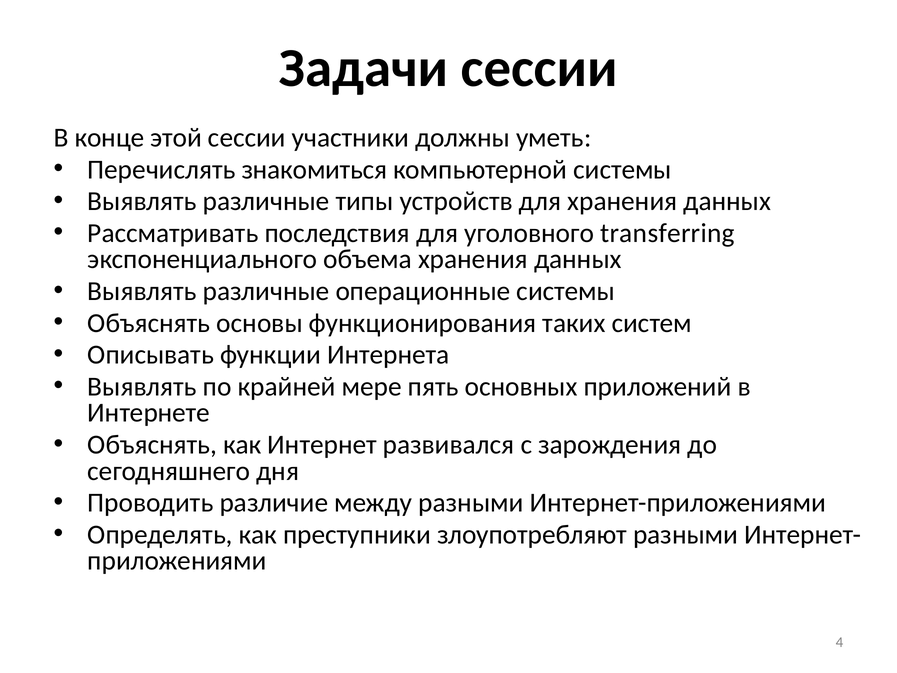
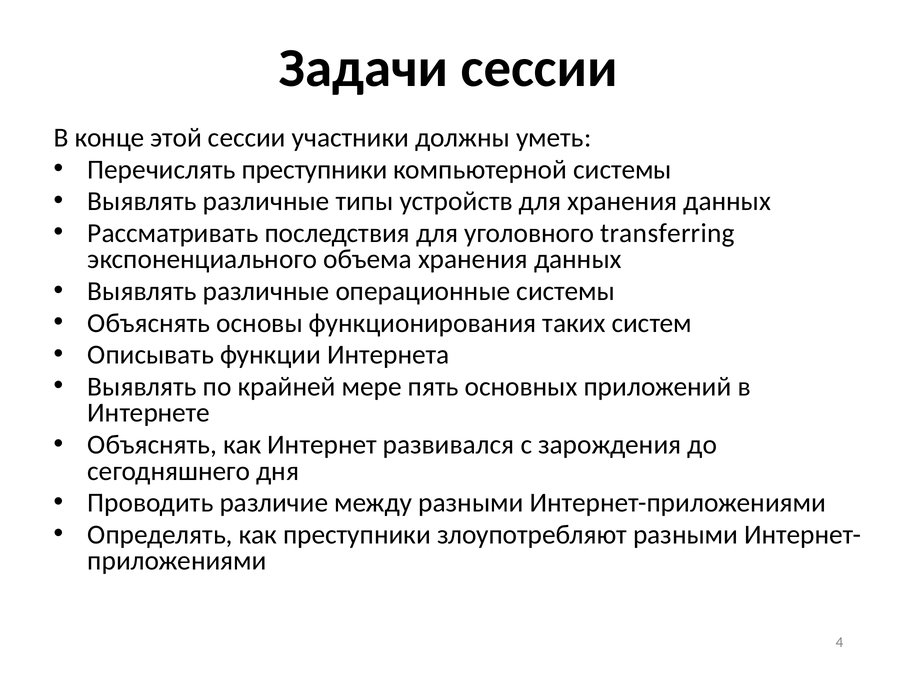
Перечислять знакомиться: знакомиться -> преступники
